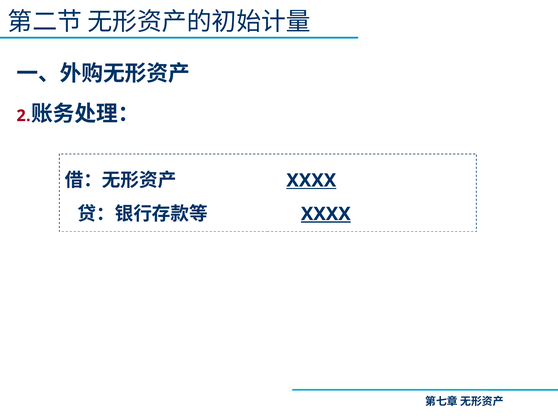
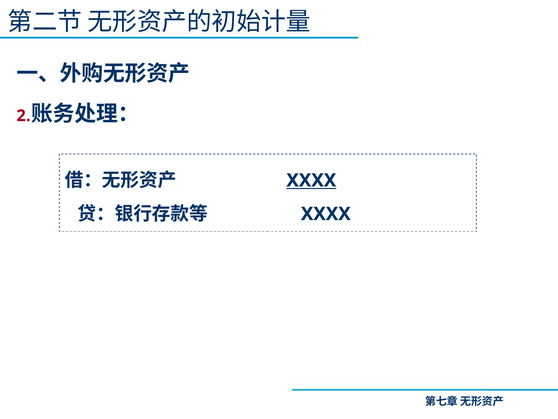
XXXX at (326, 214) underline: present -> none
